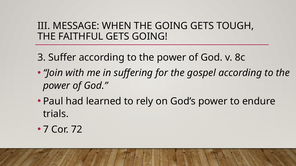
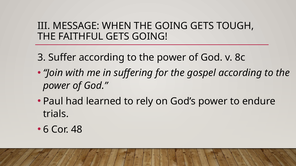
7: 7 -> 6
72: 72 -> 48
